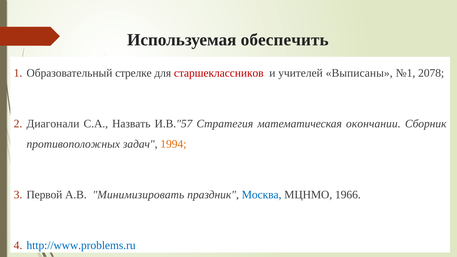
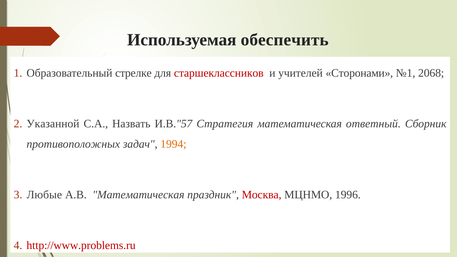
Выписаны: Выписаны -> Сторонами
2078: 2078 -> 2068
Диагонали: Диагонали -> Указанной
окончании: окончании -> ответный
Первой: Первой -> Любые
А.В Минимизировать: Минимизировать -> Математическая
Москва colour: blue -> red
1966: 1966 -> 1996
http://www.problems.ru colour: blue -> red
